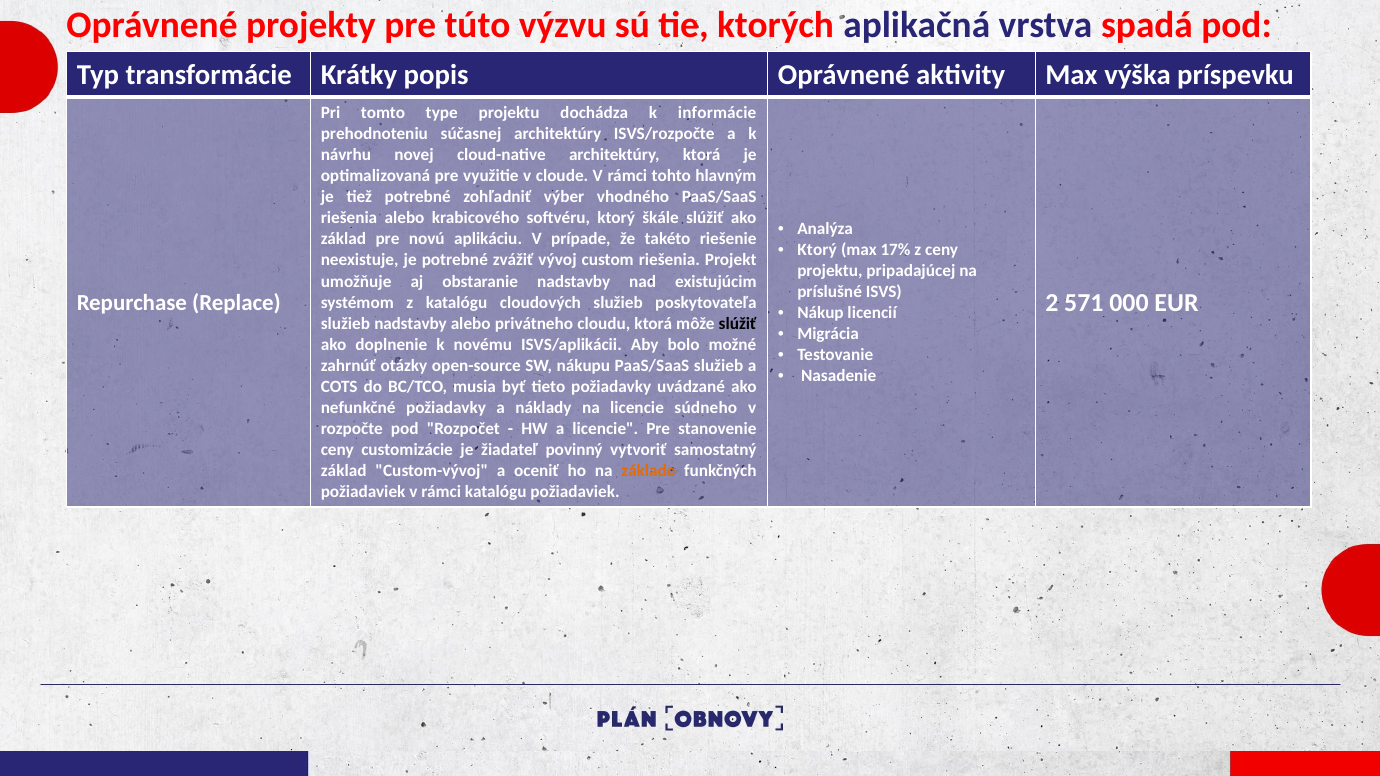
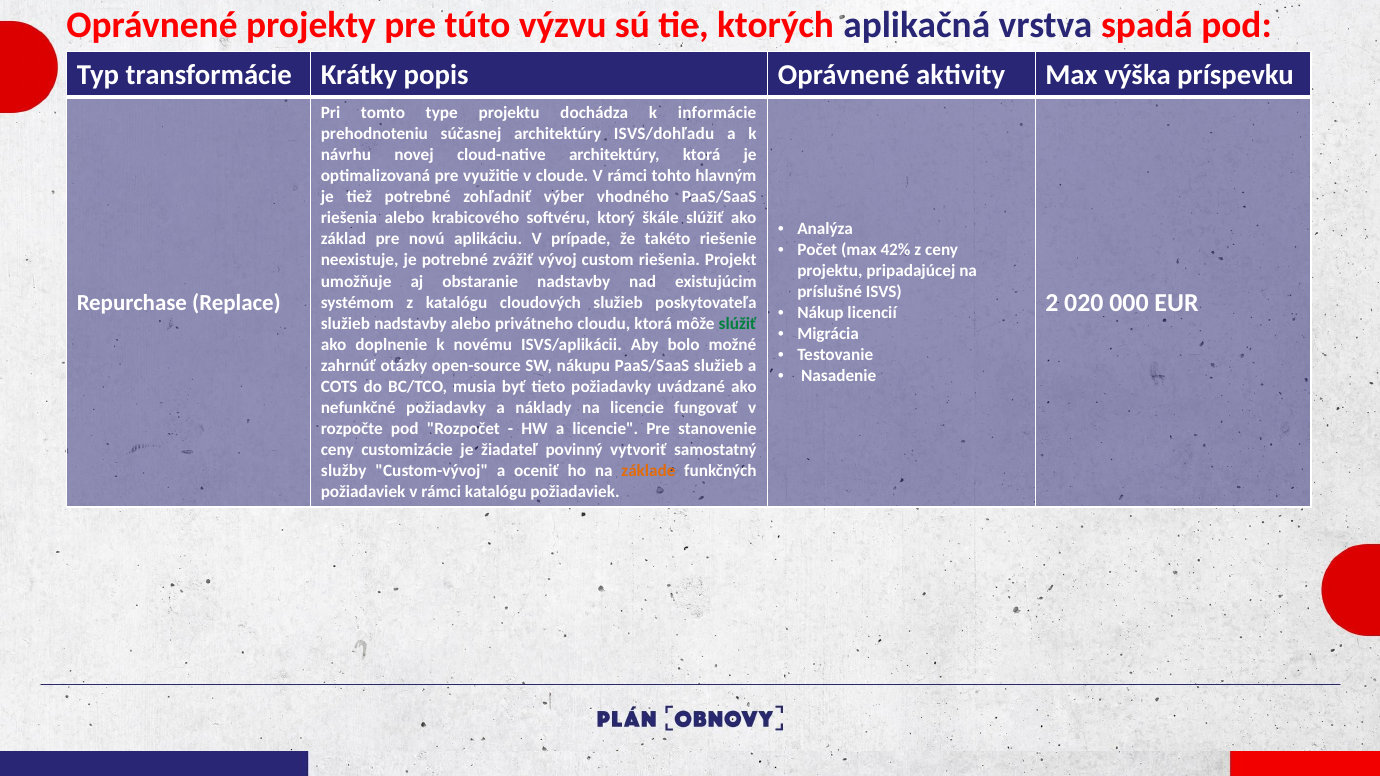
ISVS/rozpočte: ISVS/rozpočte -> ISVS/dohľadu
Ktorý at (817, 250): Ktorý -> Počet
17%: 17% -> 42%
571: 571 -> 020
slúžiť at (738, 323) colour: black -> green
súdneho: súdneho -> fungovať
základ at (344, 471): základ -> služby
